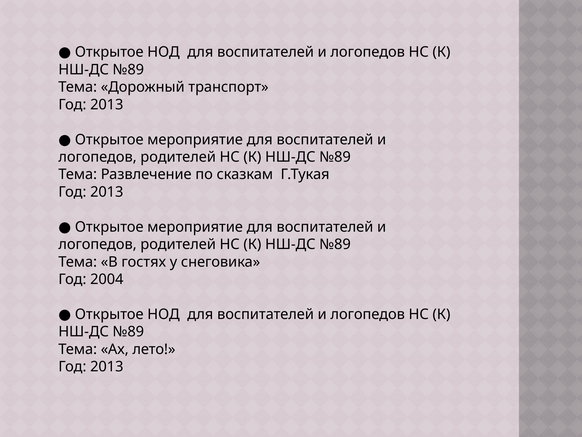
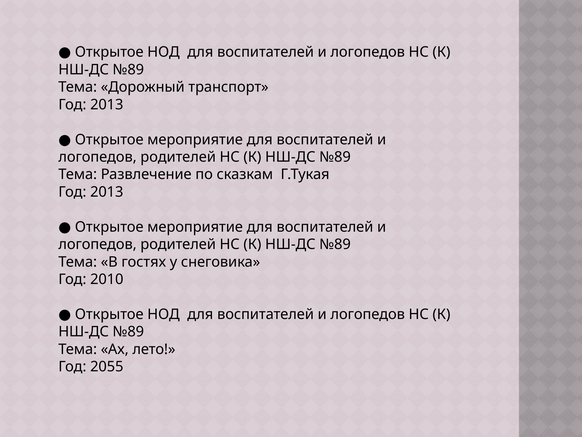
2004: 2004 -> 2010
2013 at (107, 366): 2013 -> 2055
